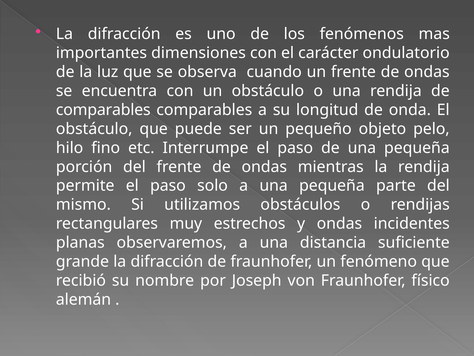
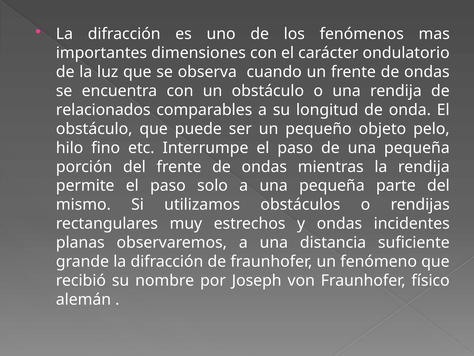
comparables at (103, 110): comparables -> relacionados
